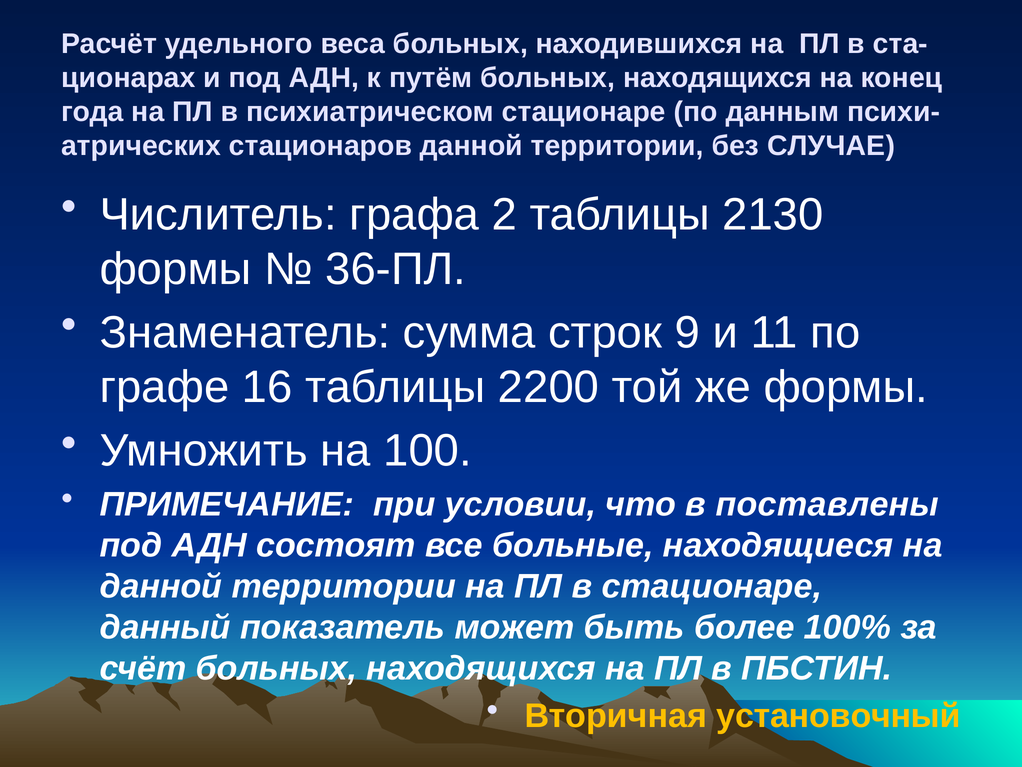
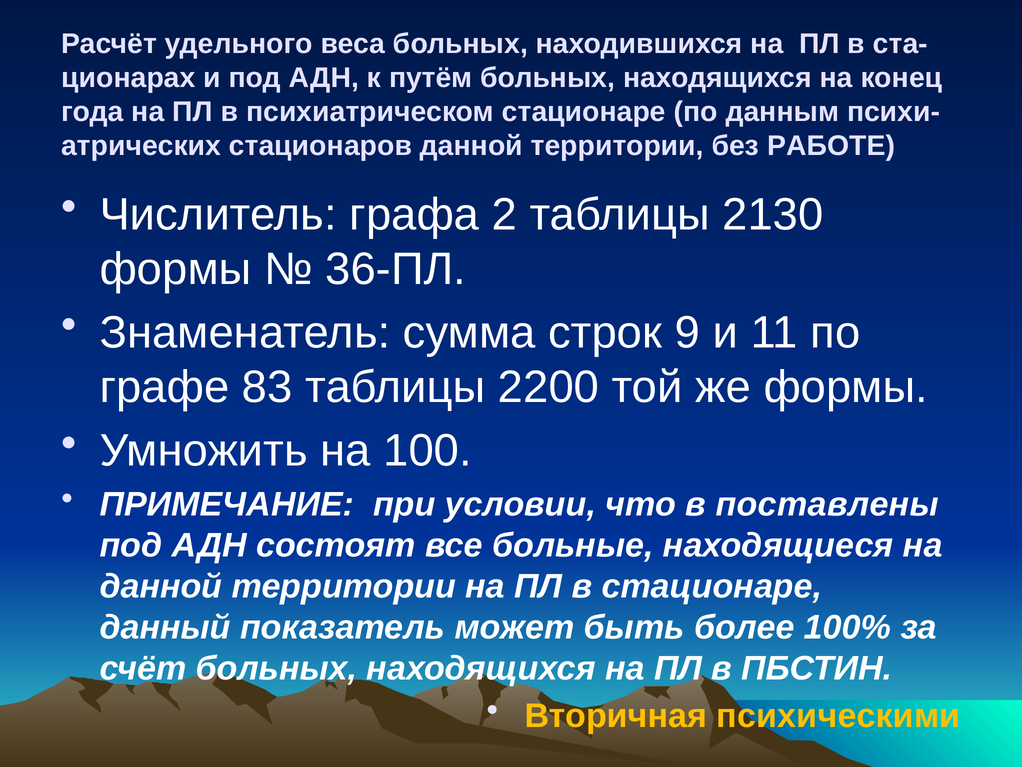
СЛУЧАЕ: СЛУЧАЕ -> РАБОТЕ
16: 16 -> 83
установочный: установочный -> психическими
